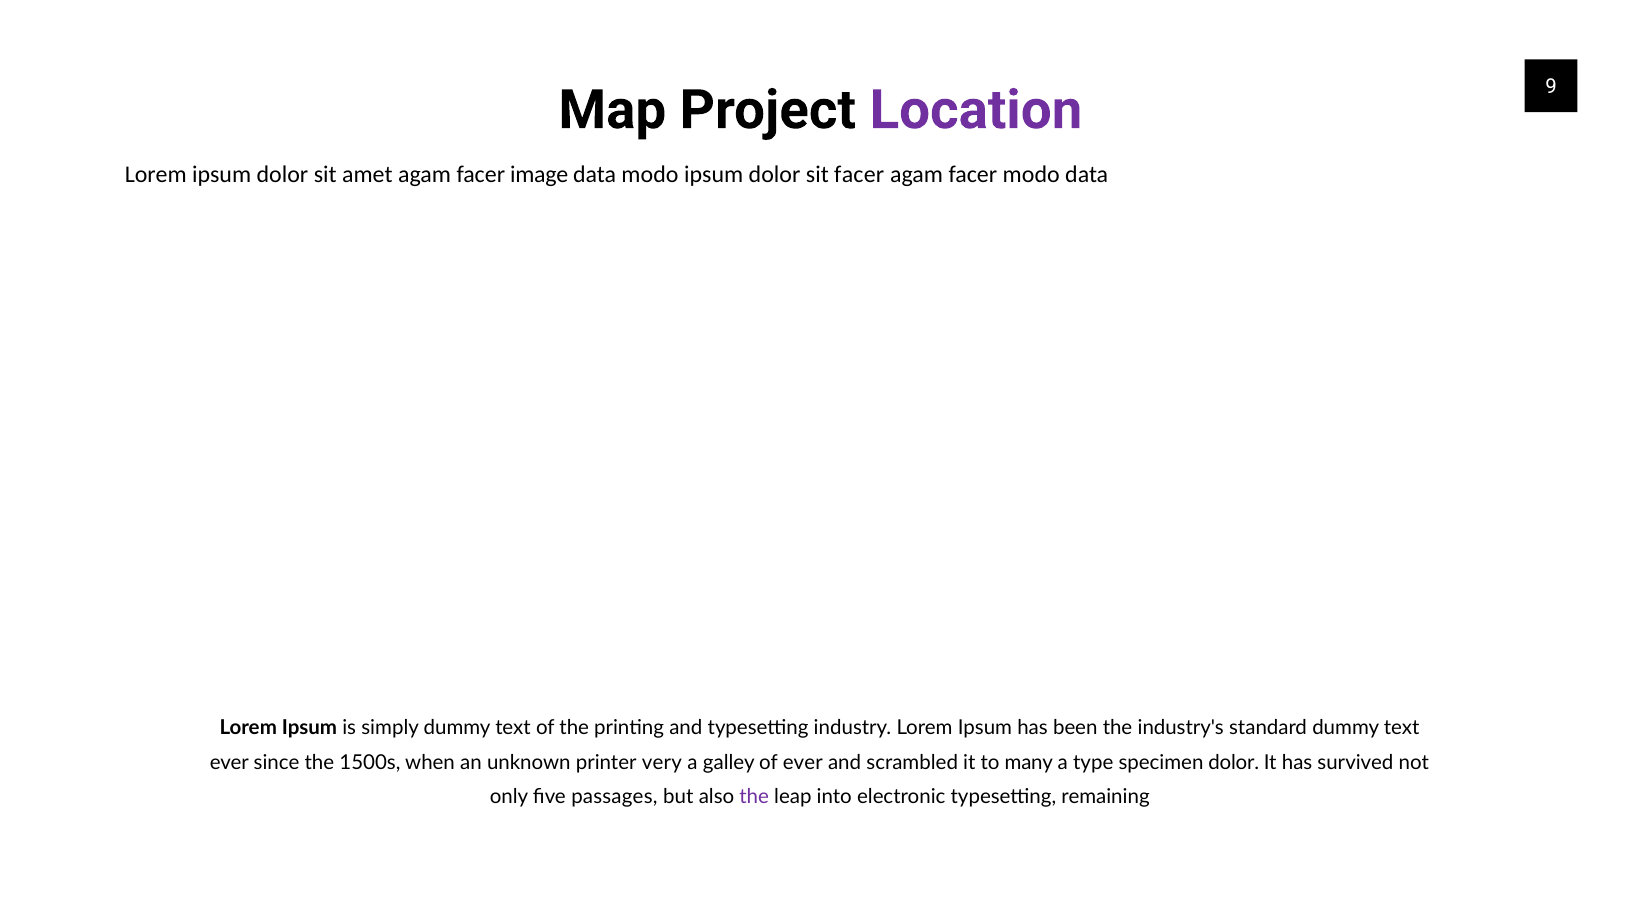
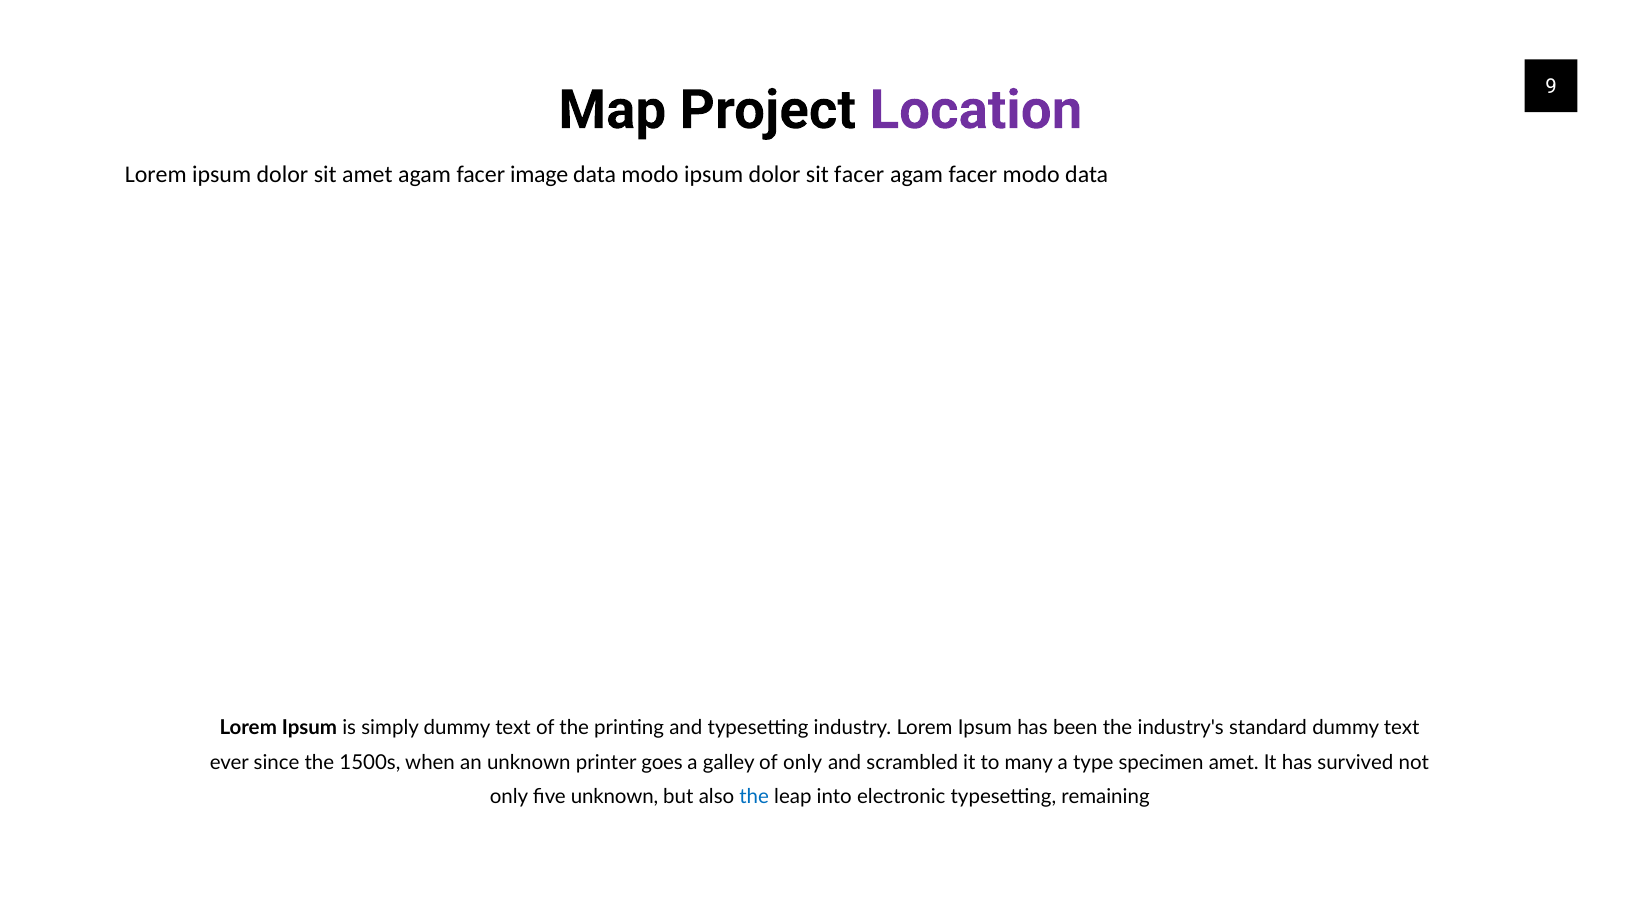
very: very -> goes
of ever: ever -> only
specimen dolor: dolor -> amet
five passages: passages -> unknown
the at (754, 797) colour: purple -> blue
